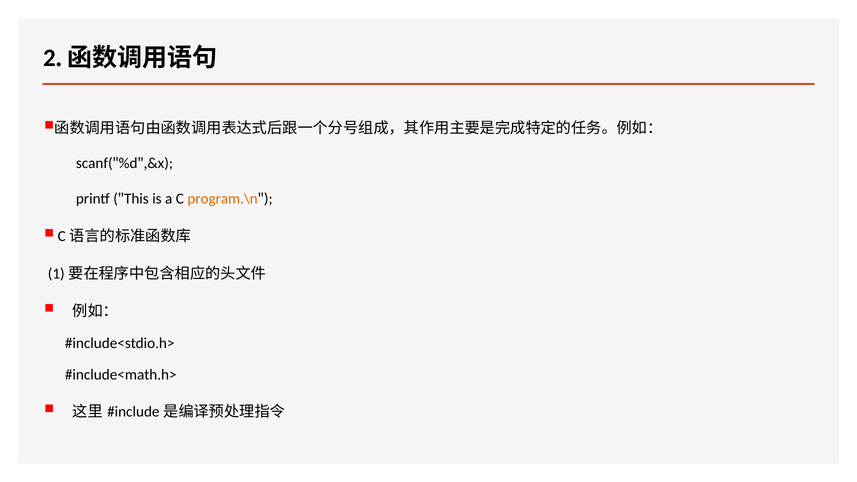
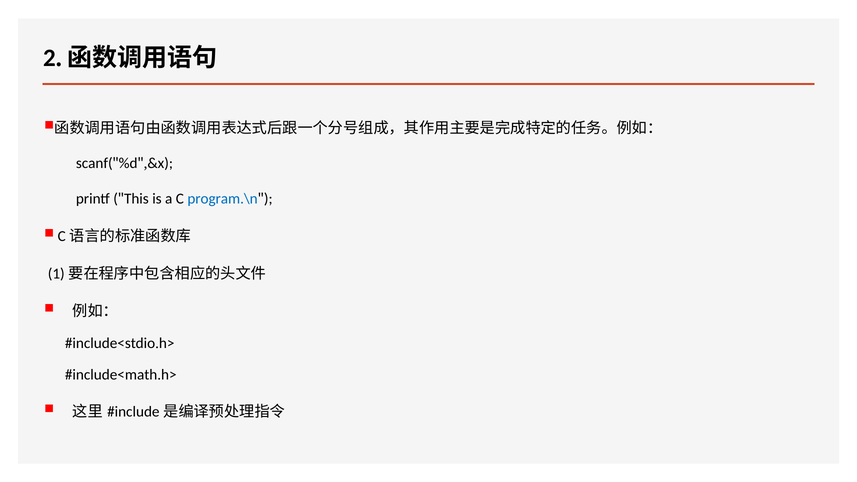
program.\n colour: orange -> blue
